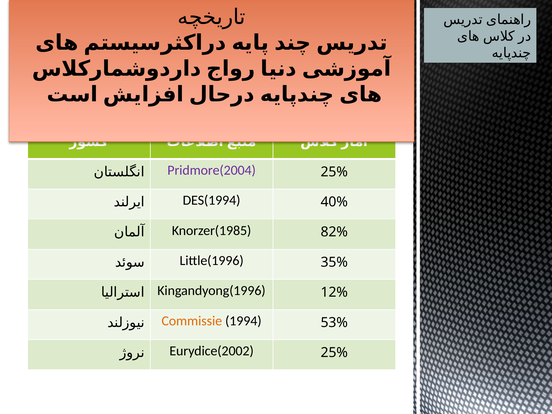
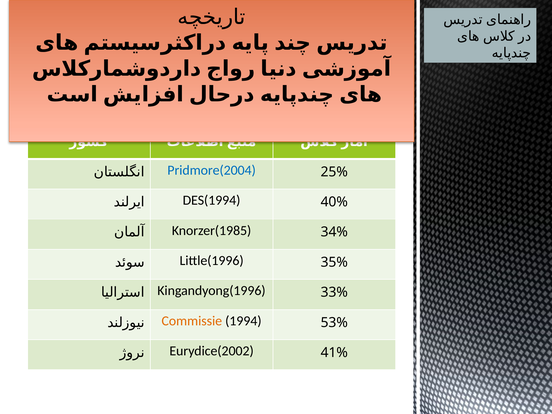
Pridmore(2004 colour: purple -> blue
82%: 82% -> 34%
12%: 12% -> 33%
Eurydice(2002 25%: 25% -> 41%
